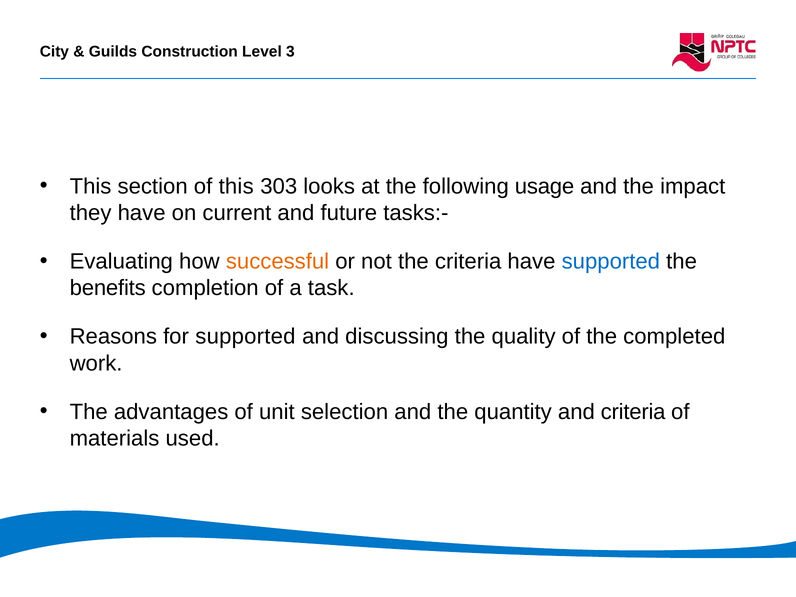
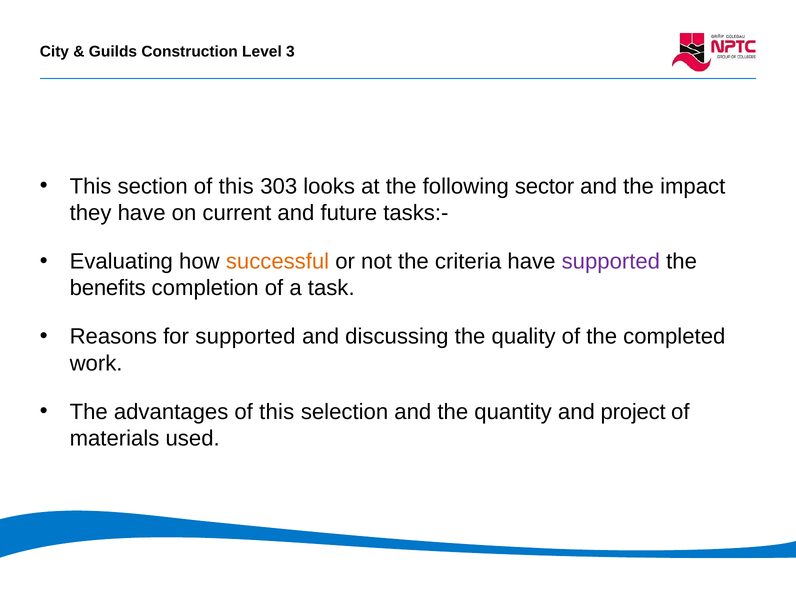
usage: usage -> sector
supported at (611, 261) colour: blue -> purple
advantages of unit: unit -> this
and criteria: criteria -> project
